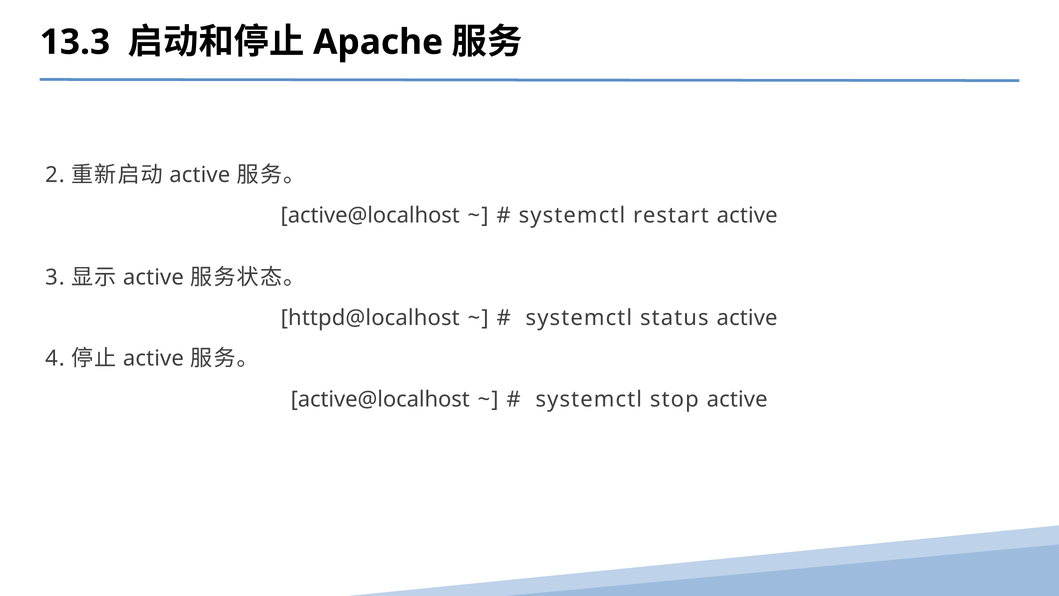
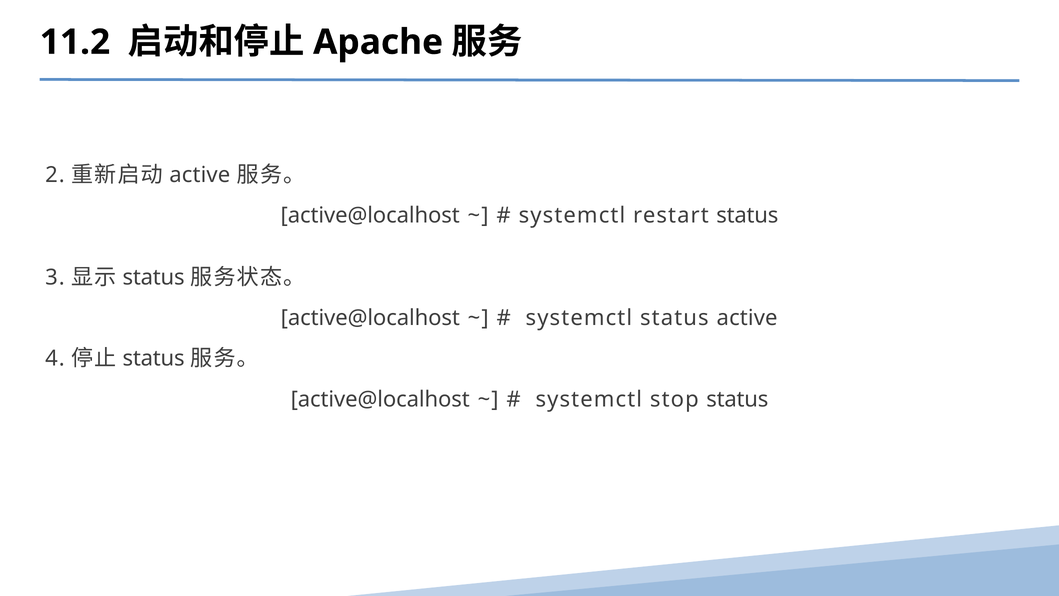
13.3: 13.3 -> 11.2
restart active: active -> status
active at (153, 277): active -> status
httpd@localhost at (370, 318): httpd@localhost -> active@localhost
active at (153, 359): active -> status
stop active: active -> status
